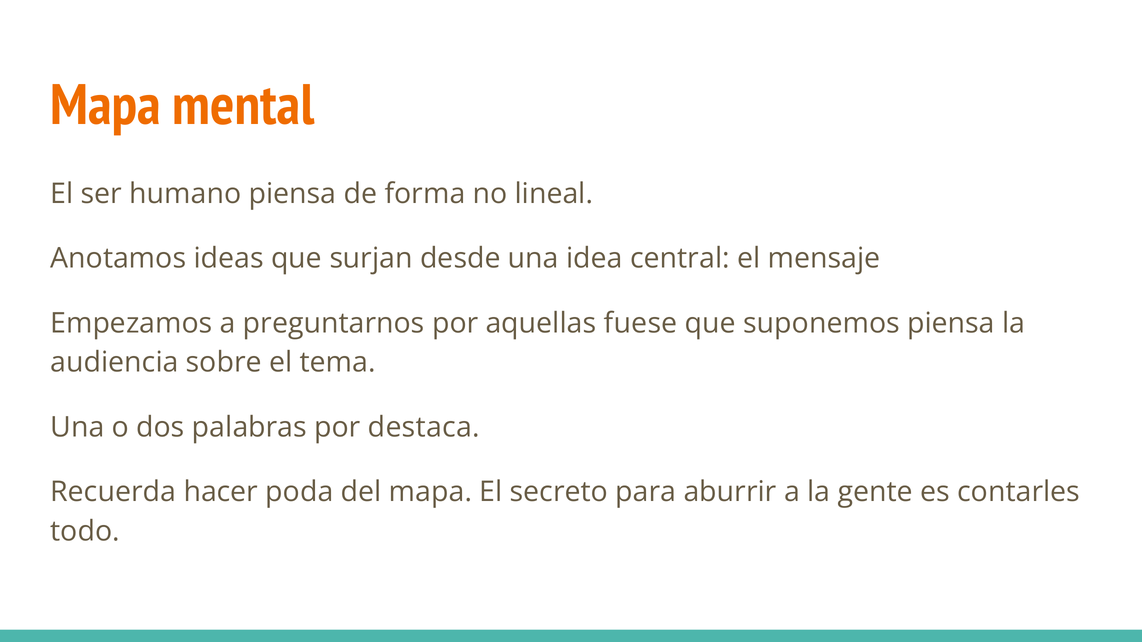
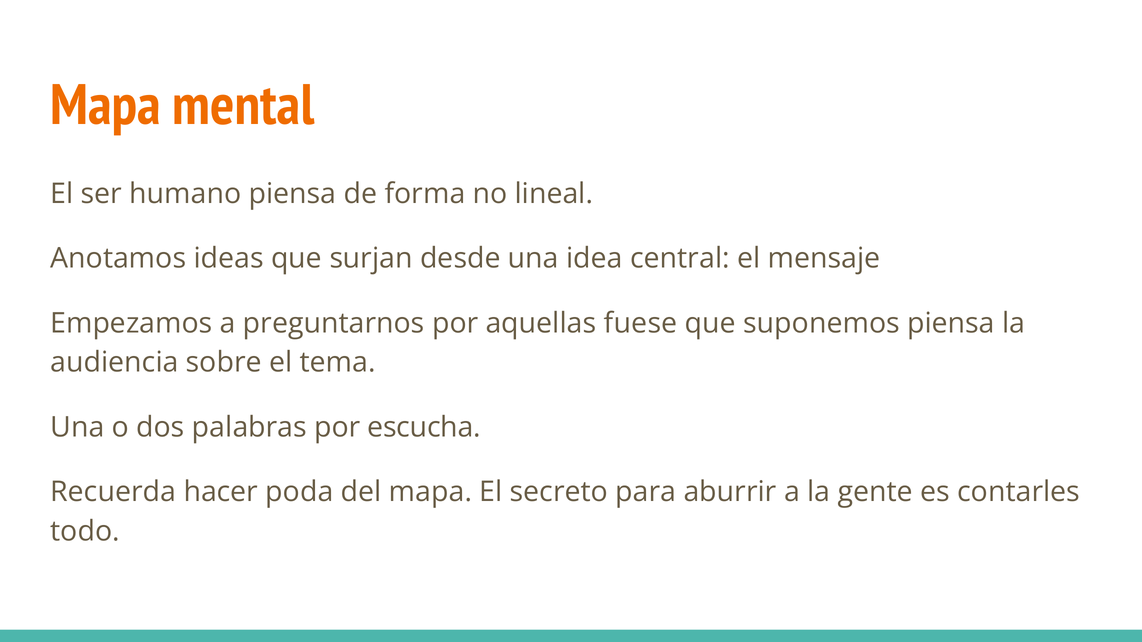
destaca: destaca -> escucha
